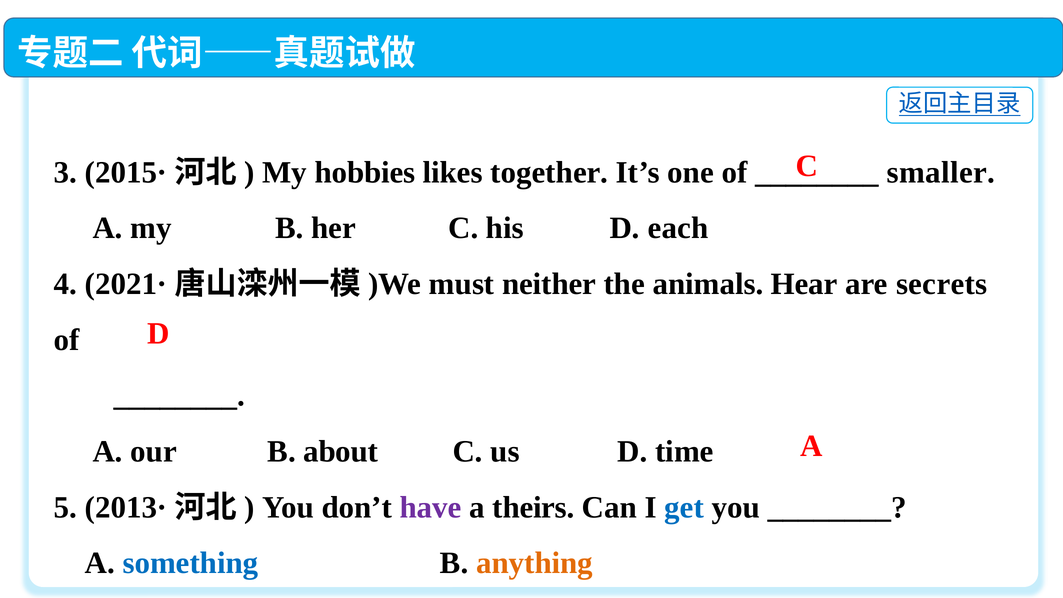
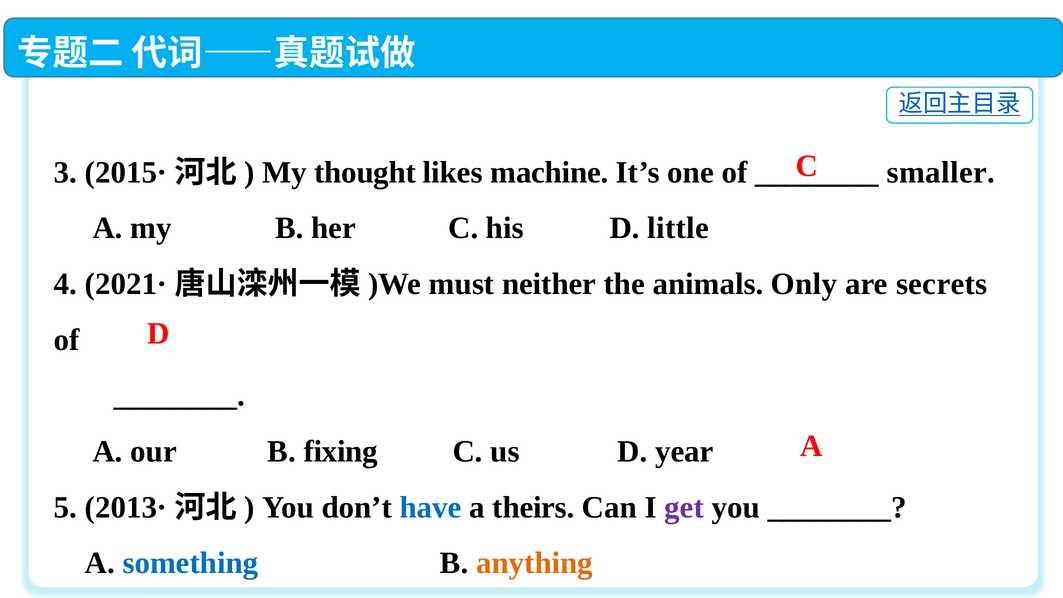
hobbies: hobbies -> thought
together: together -> machine
each: each -> little
Hear: Hear -> Only
about: about -> fixing
time: time -> year
have colour: purple -> blue
get colour: blue -> purple
